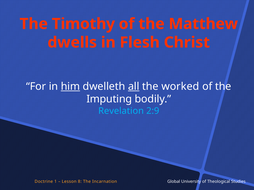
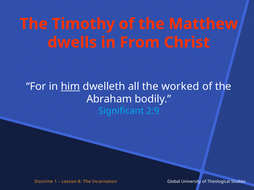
Flesh: Flesh -> From
all underline: present -> none
Imputing: Imputing -> Abraham
Revelation: Revelation -> Significant
